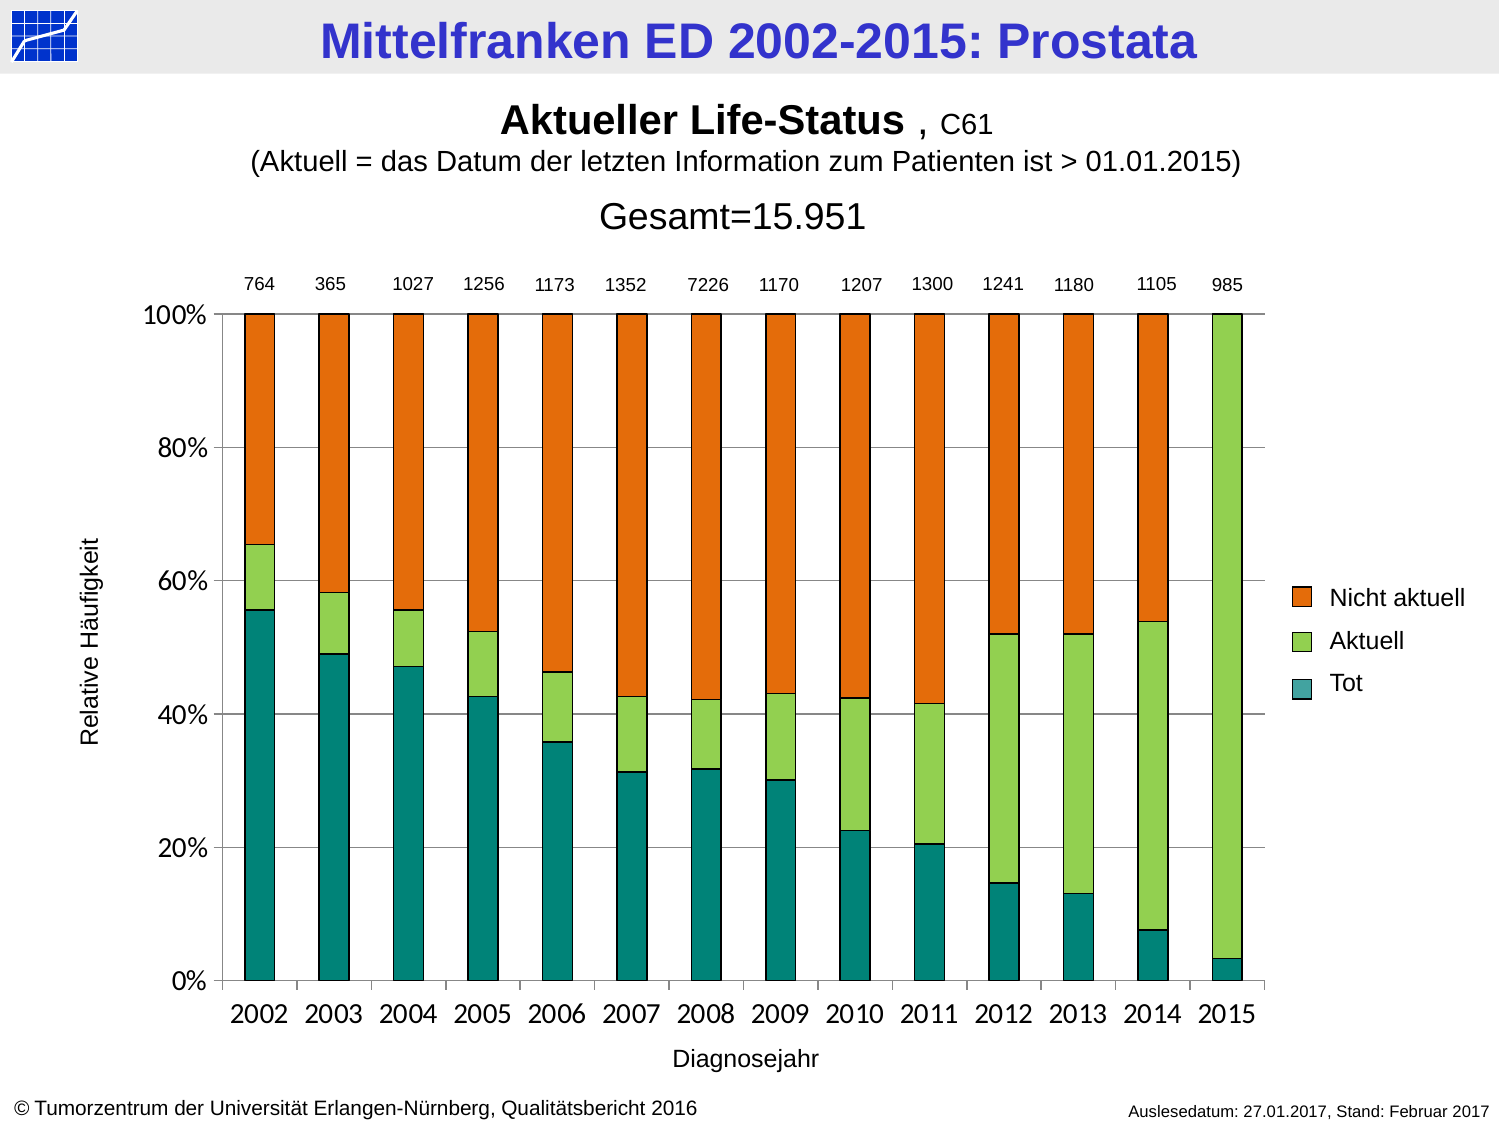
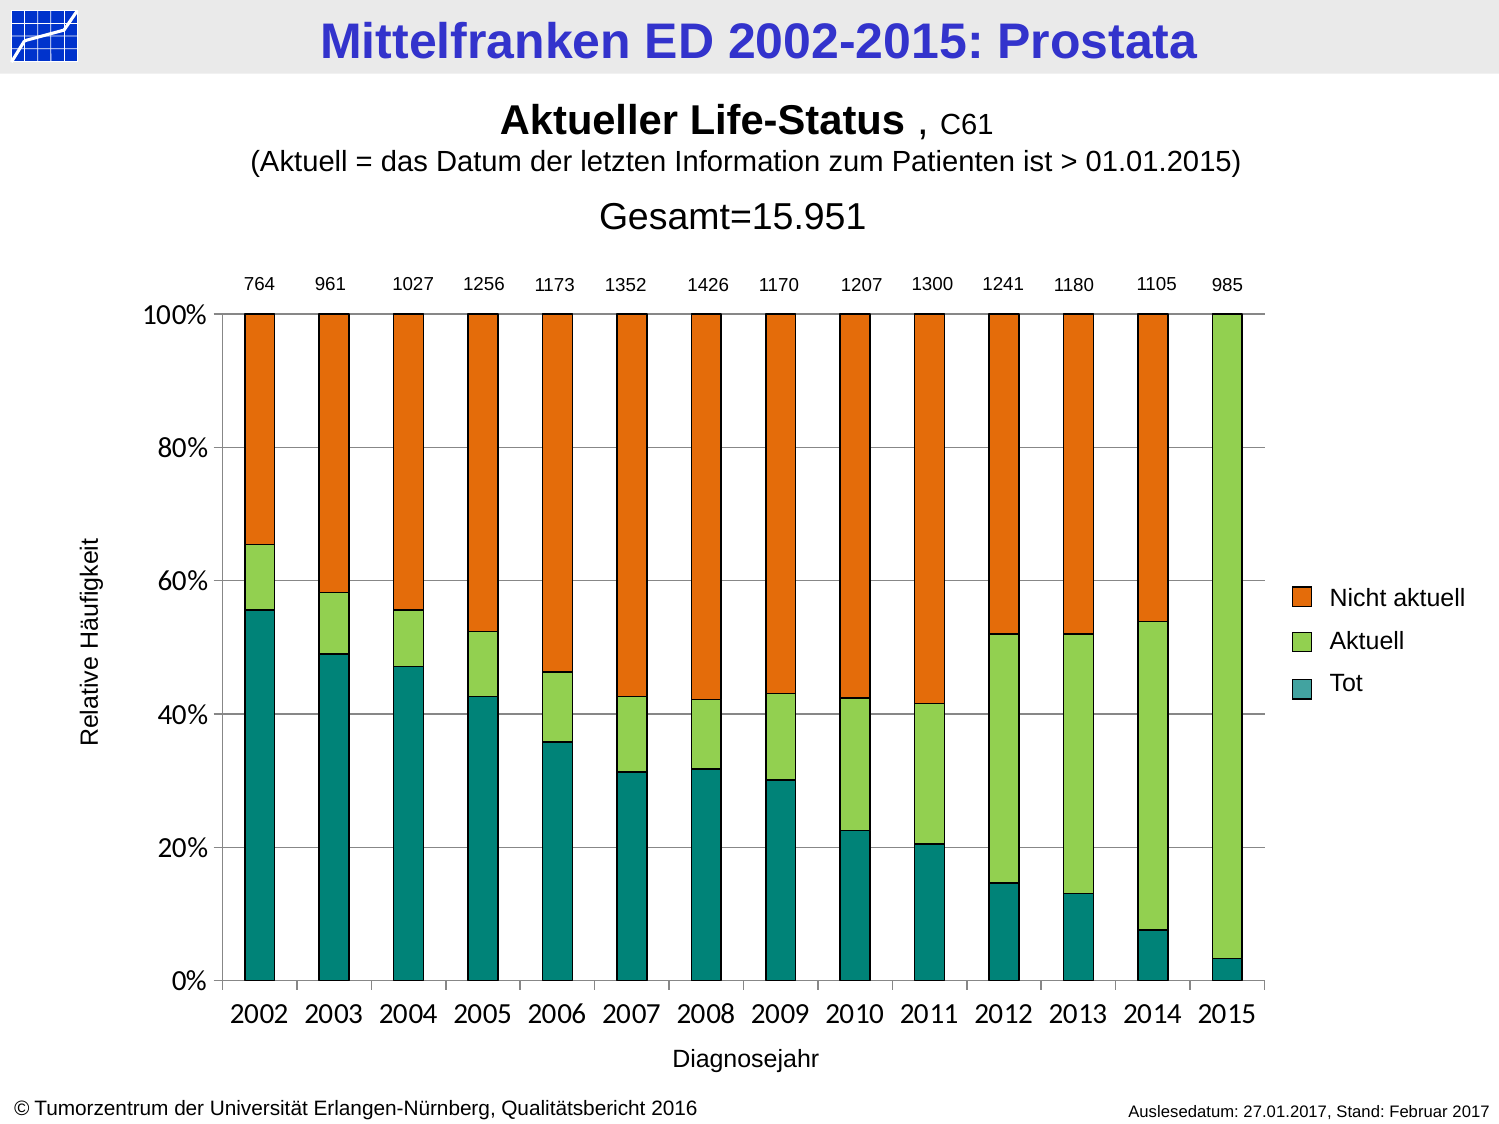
365: 365 -> 961
7226: 7226 -> 1426
